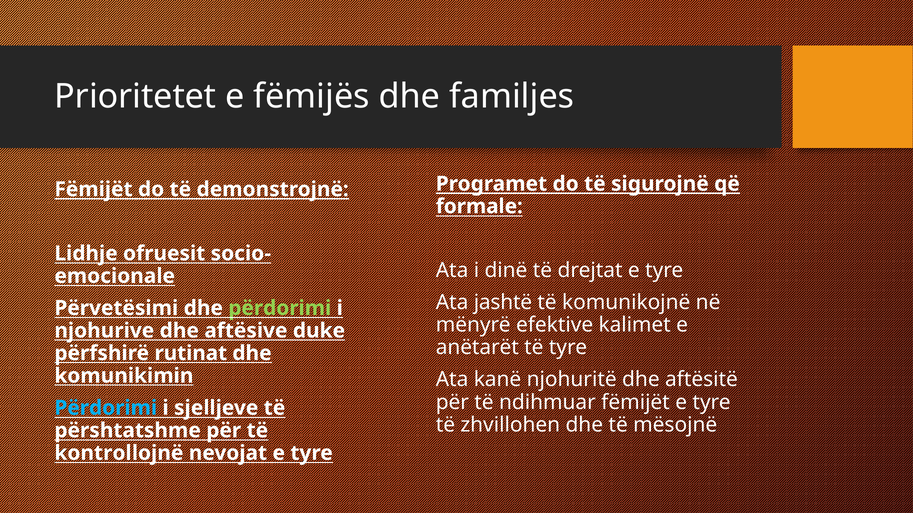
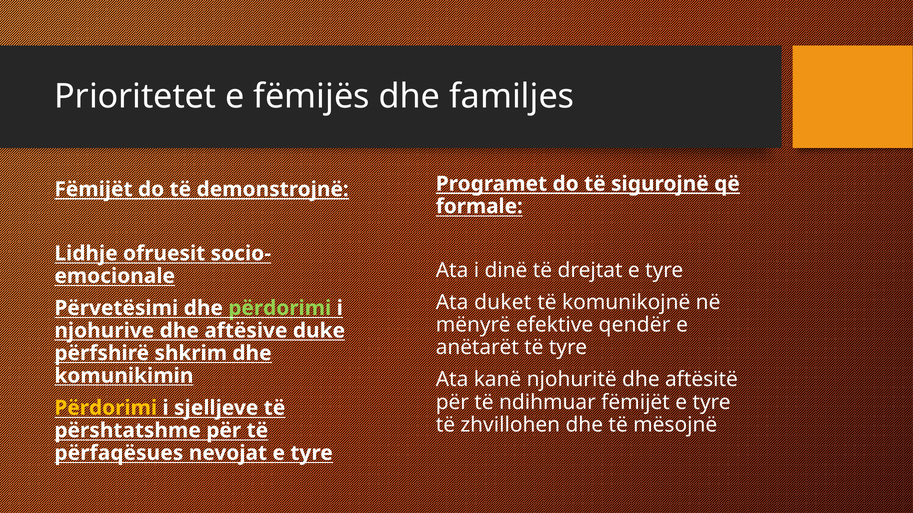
jashtë: jashtë -> duket
kalimet: kalimet -> qendër
rutinat: rutinat -> shkrim
Përdorimi at (106, 408) colour: light blue -> yellow
kontrollojnë: kontrollojnë -> përfaqësues
